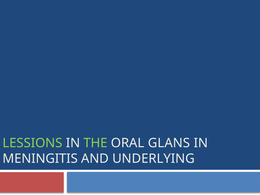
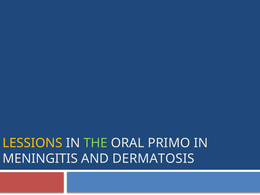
LESSIONS colour: light green -> yellow
GLANS: GLANS -> PRIMO
UNDERLYING: UNDERLYING -> DERMATOSIS
